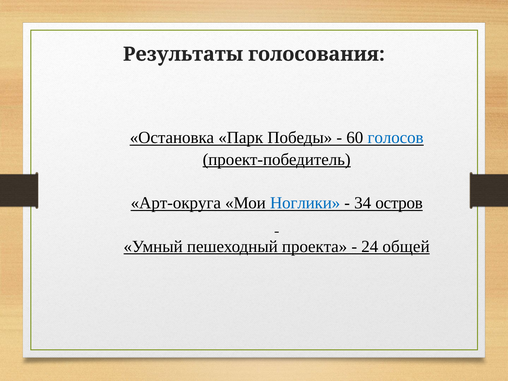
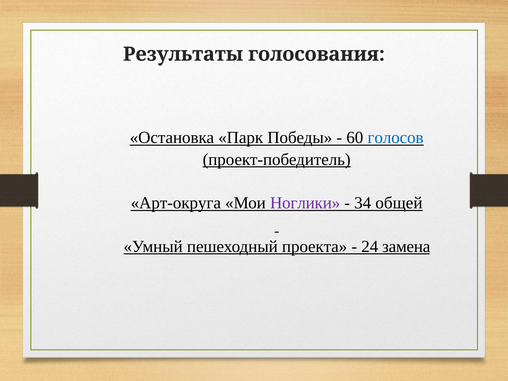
Ноглики colour: blue -> purple
остров: остров -> общей
общей: общей -> замена
